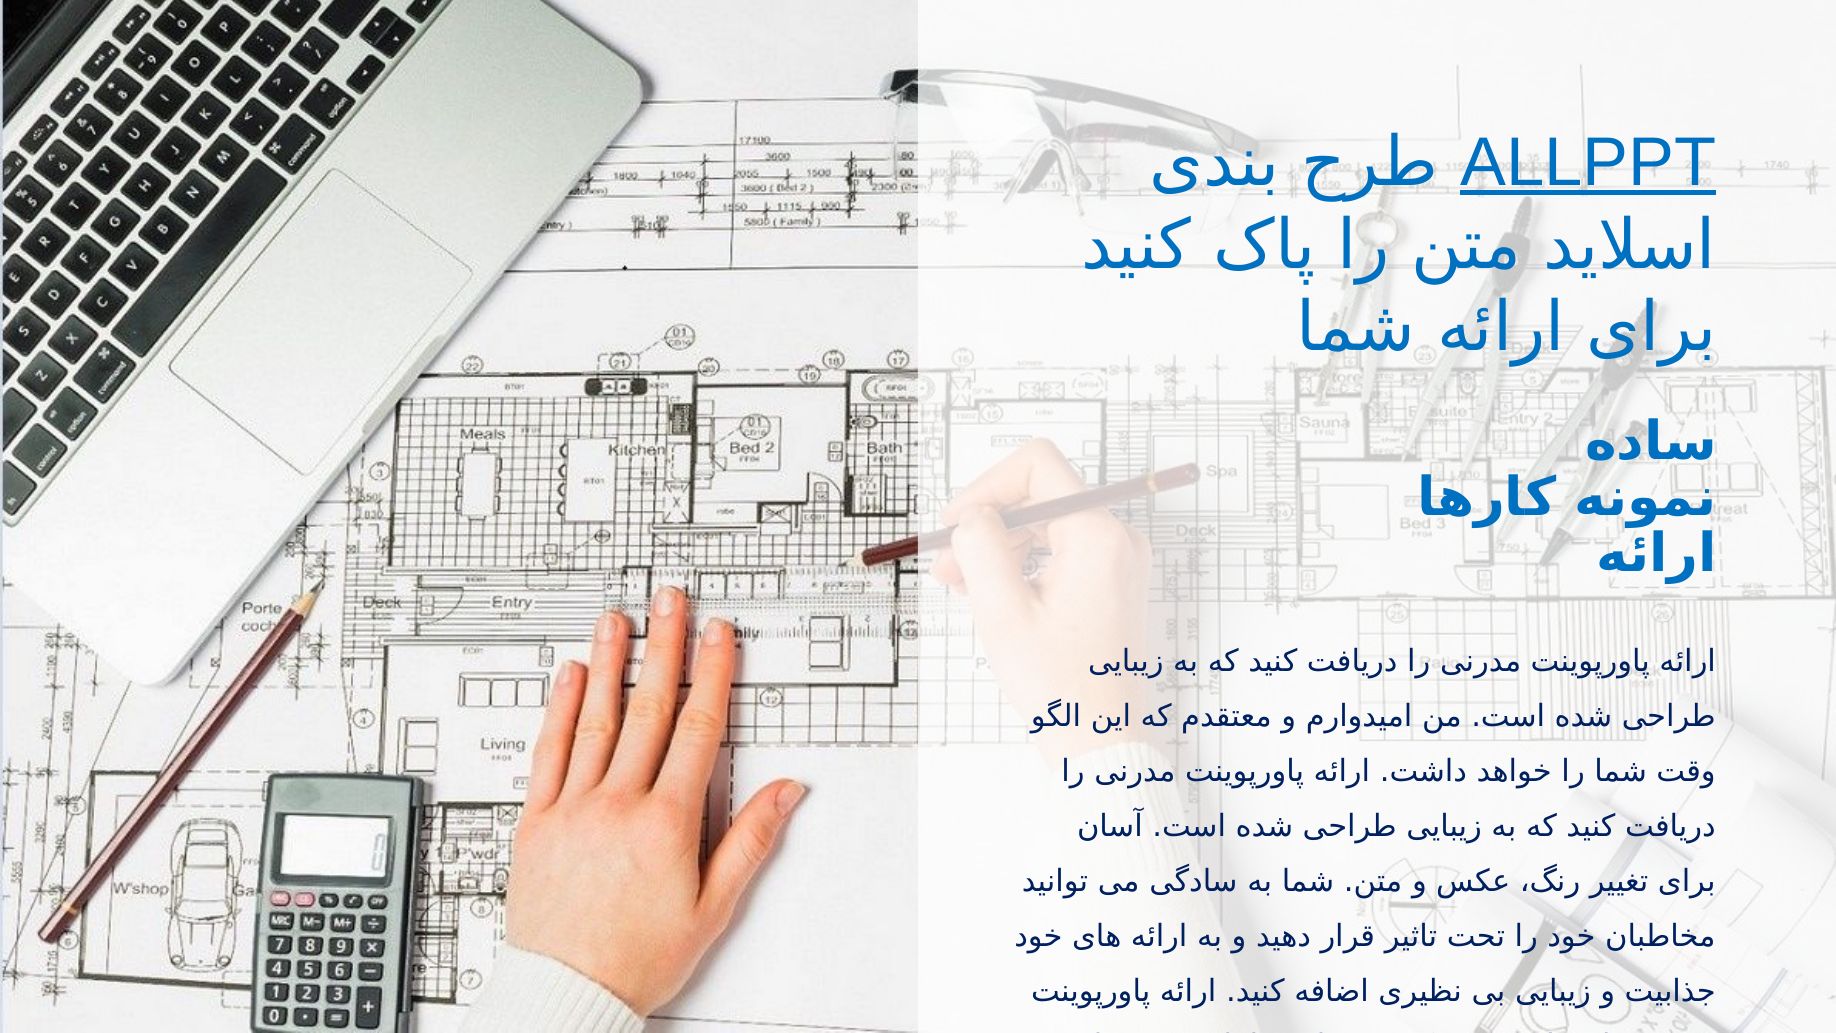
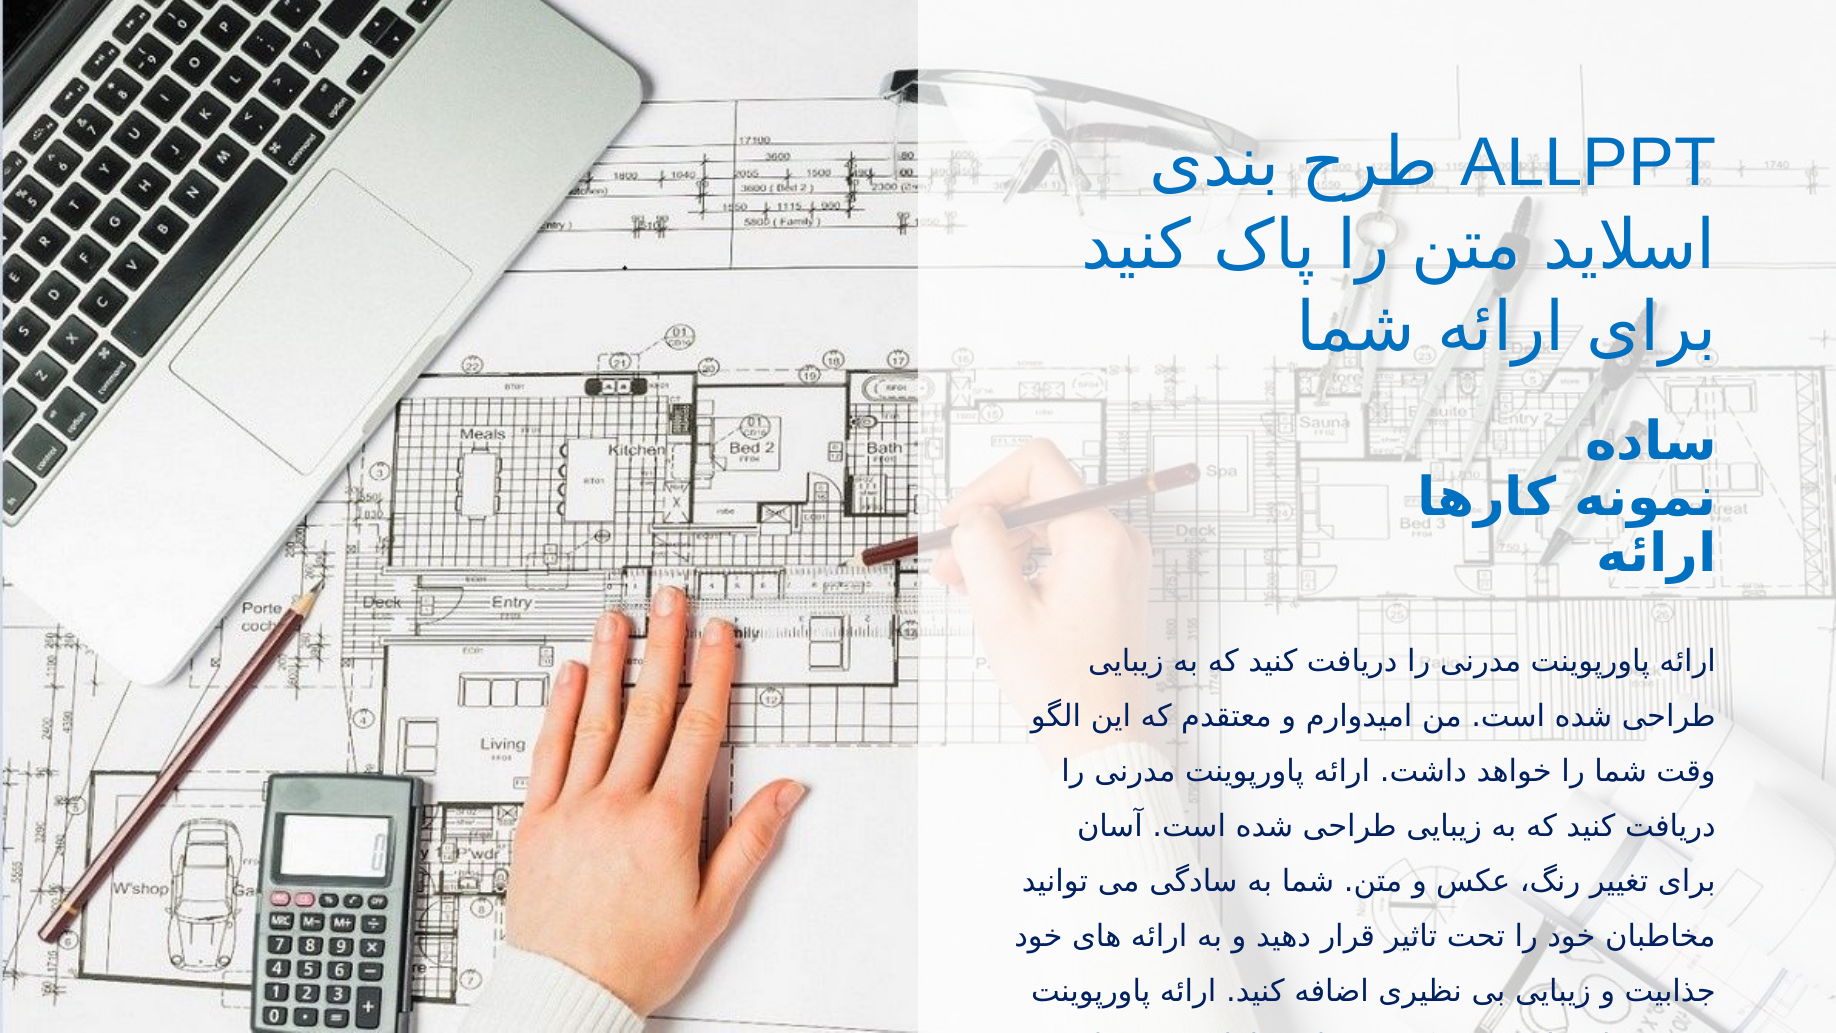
ALLPPT underline: present -> none
